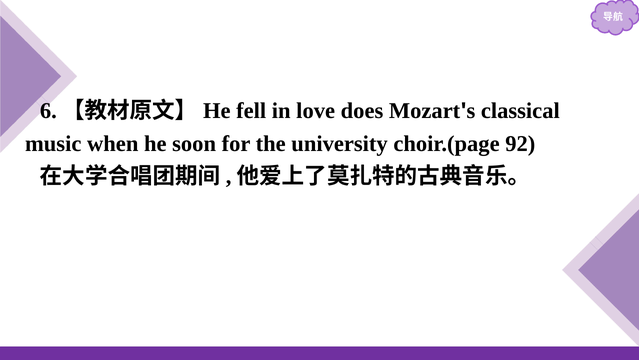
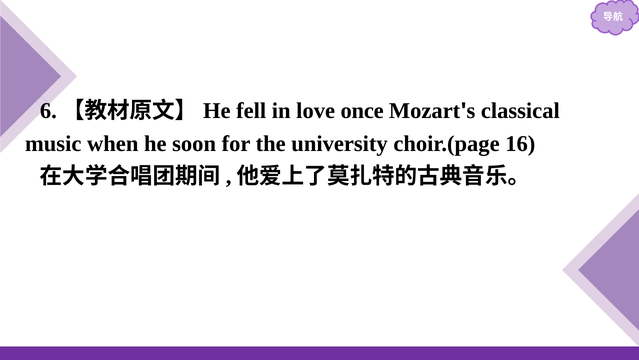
does: does -> once
92: 92 -> 16
